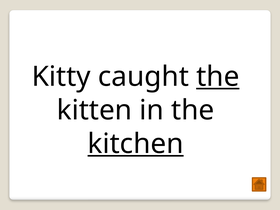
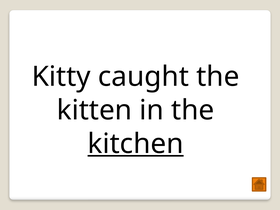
the at (218, 77) underline: present -> none
